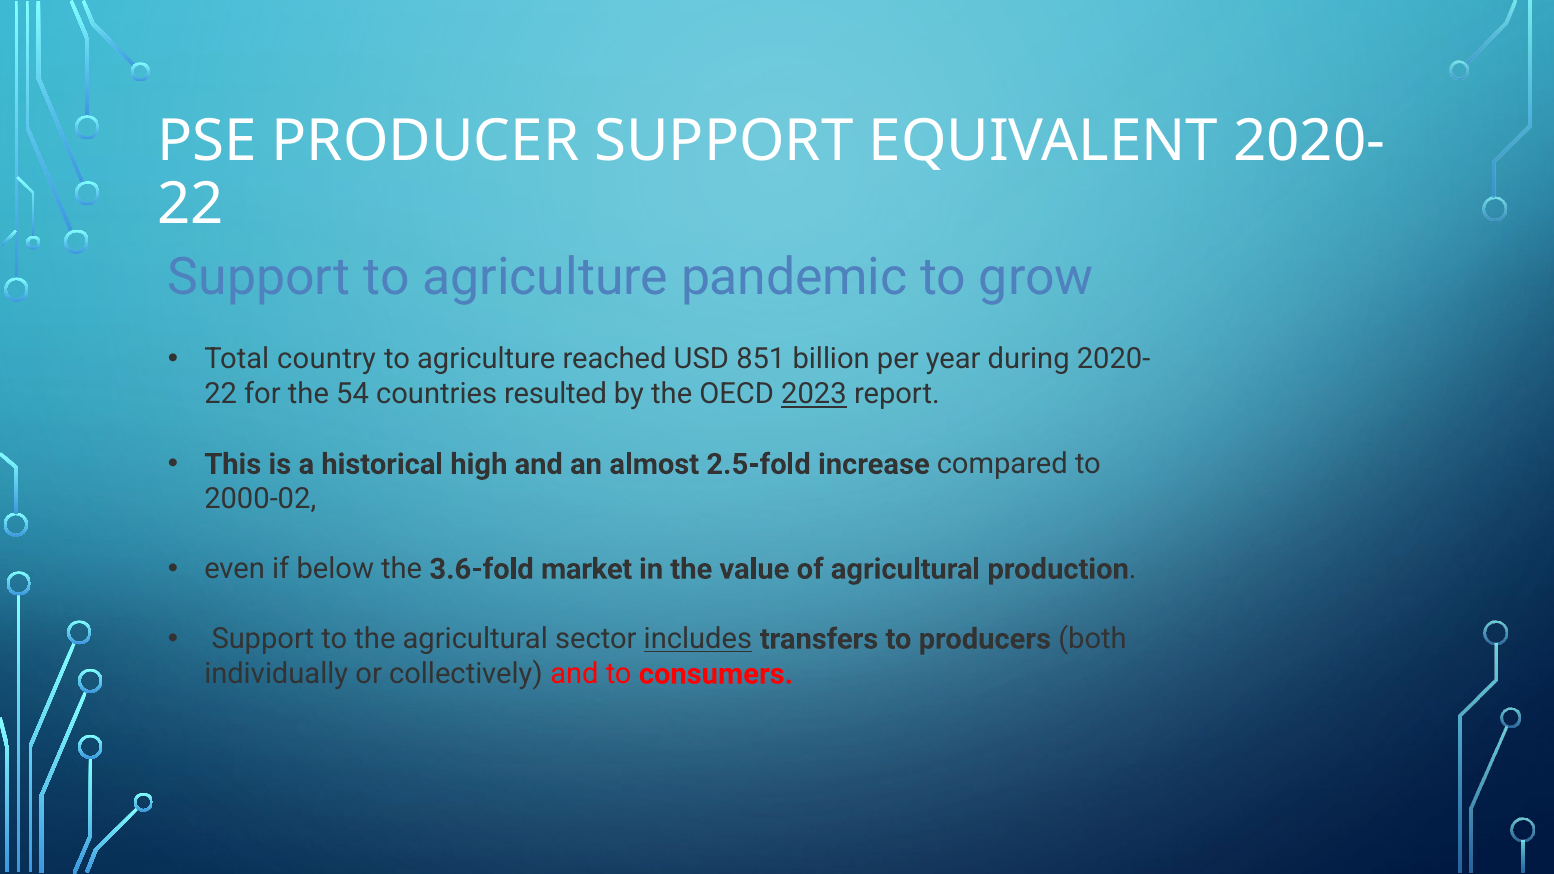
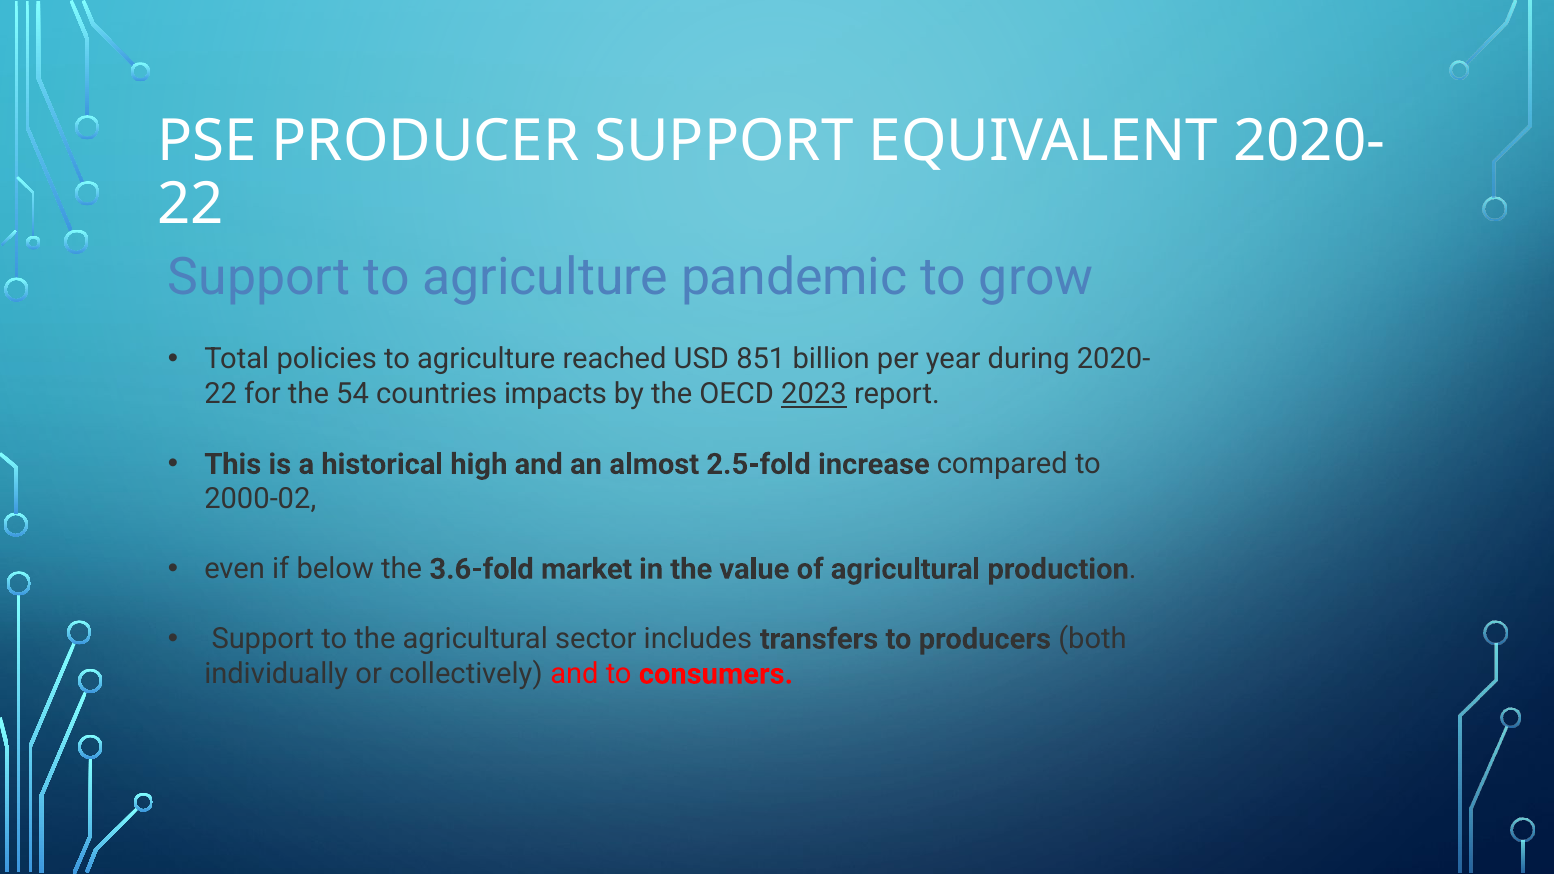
country: country -> policies
resulted: resulted -> impacts
includes underline: present -> none
